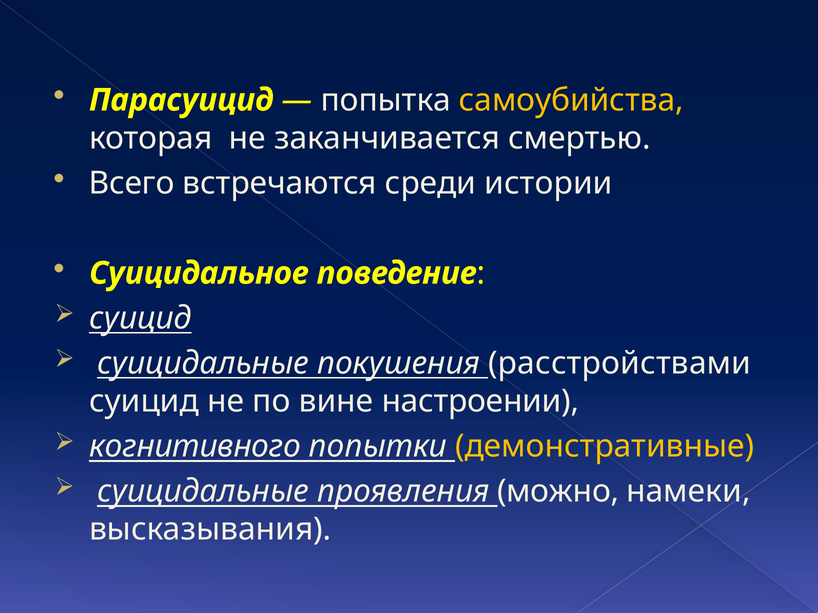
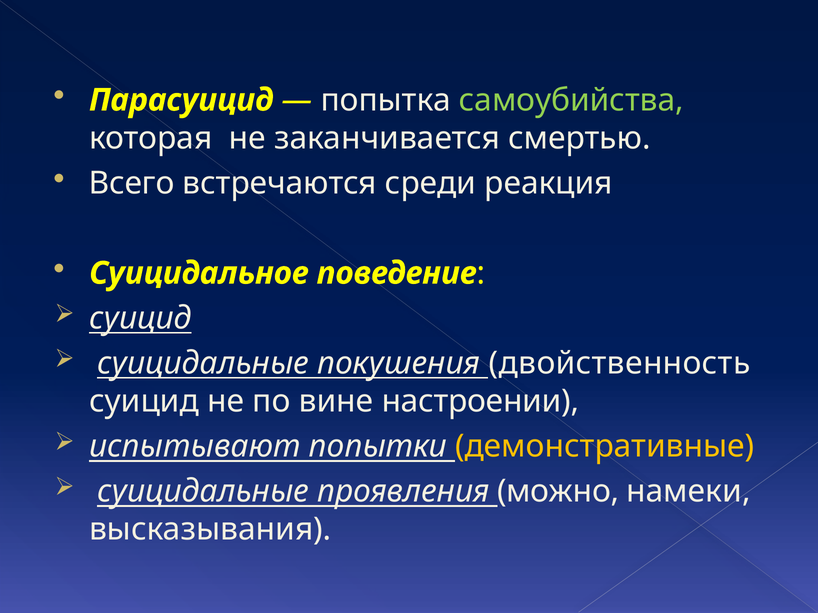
самоубийства colour: yellow -> light green
истории: истории -> реакция
расстройствами: расстройствами -> двойственность
когнитивного: когнитивного -> испытывают
